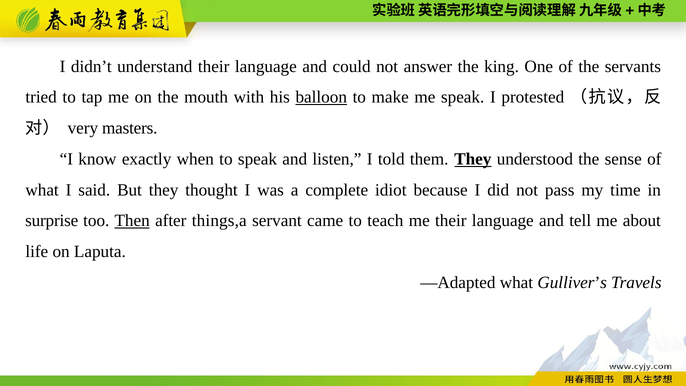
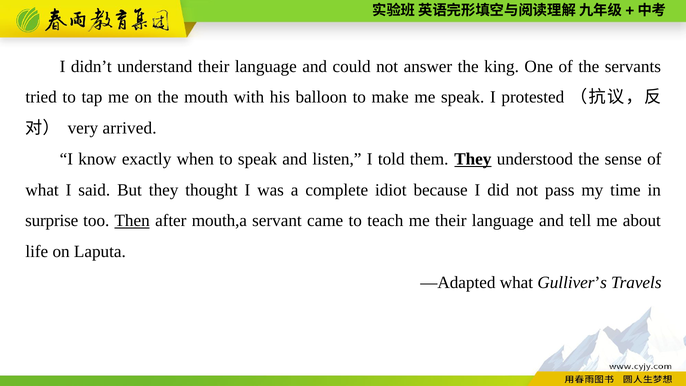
balloon underline: present -> none
masters: masters -> arrived
things,a: things,a -> mouth,a
